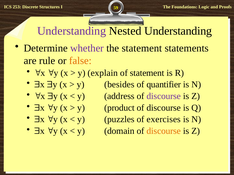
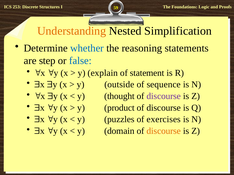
Understanding at (72, 31) colour: purple -> orange
Nested Understanding: Understanding -> Simplification
whether colour: purple -> blue
the statement: statement -> reasoning
rule: rule -> step
false colour: orange -> blue
besides: besides -> outside
quantifier: quantifier -> sequence
address: address -> thought
